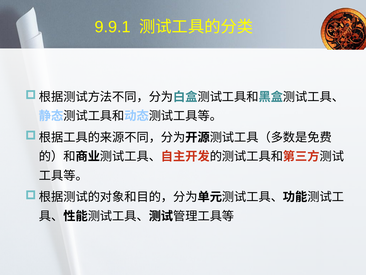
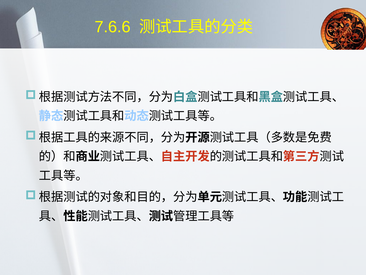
9.9.1: 9.9.1 -> 7.6.6
